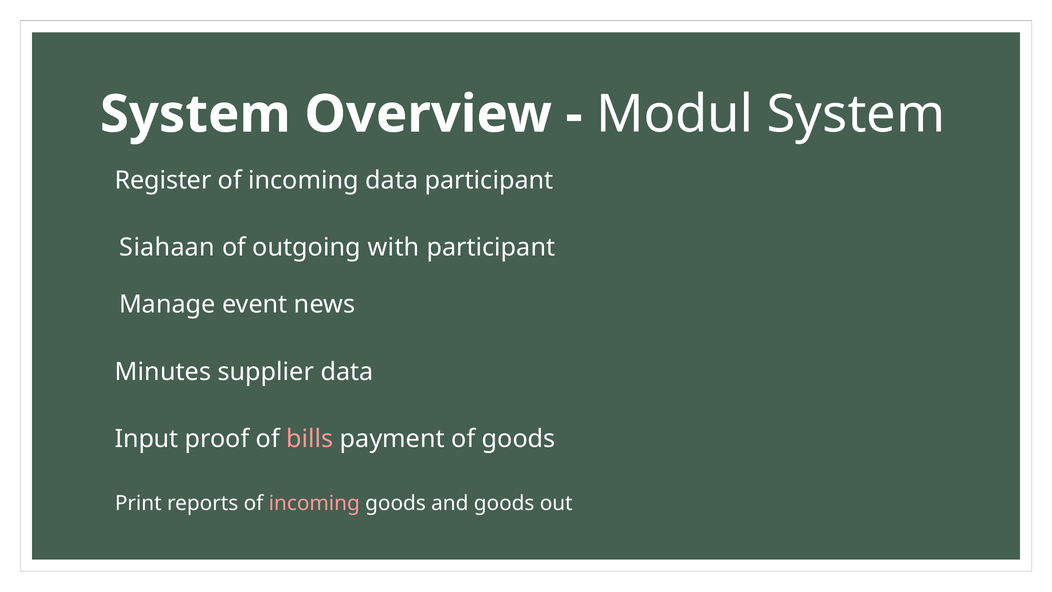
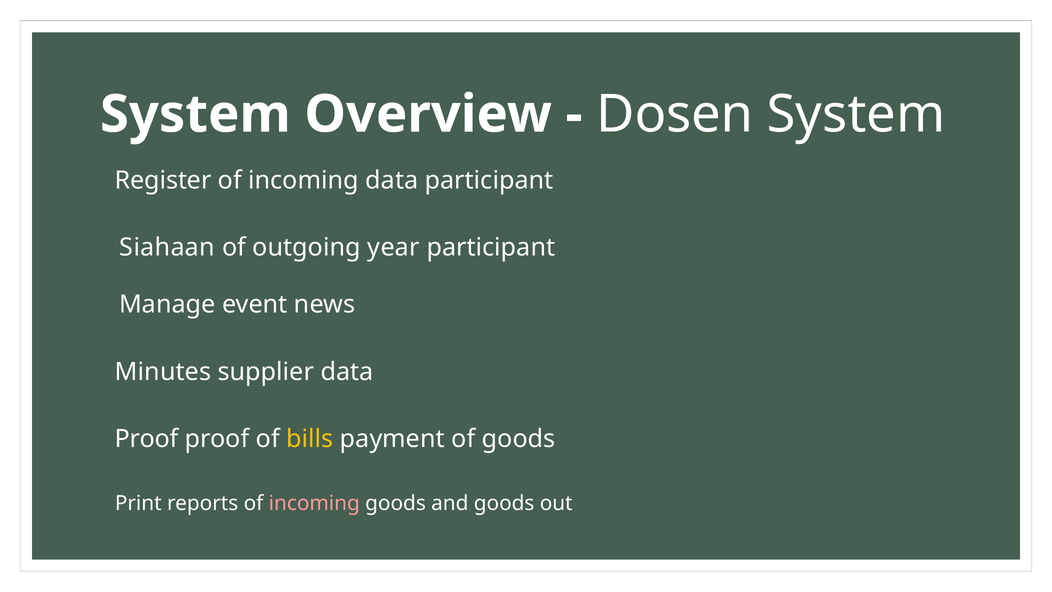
Modul: Modul -> Dosen
with: with -> year
Input at (147, 439): Input -> Proof
bills colour: pink -> yellow
